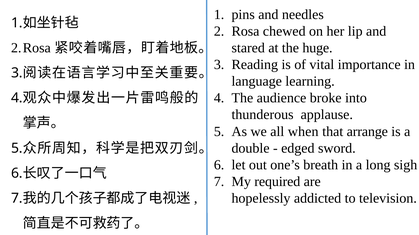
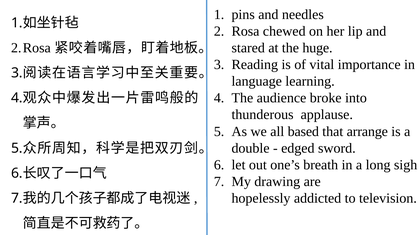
when: when -> based
required: required -> drawing
